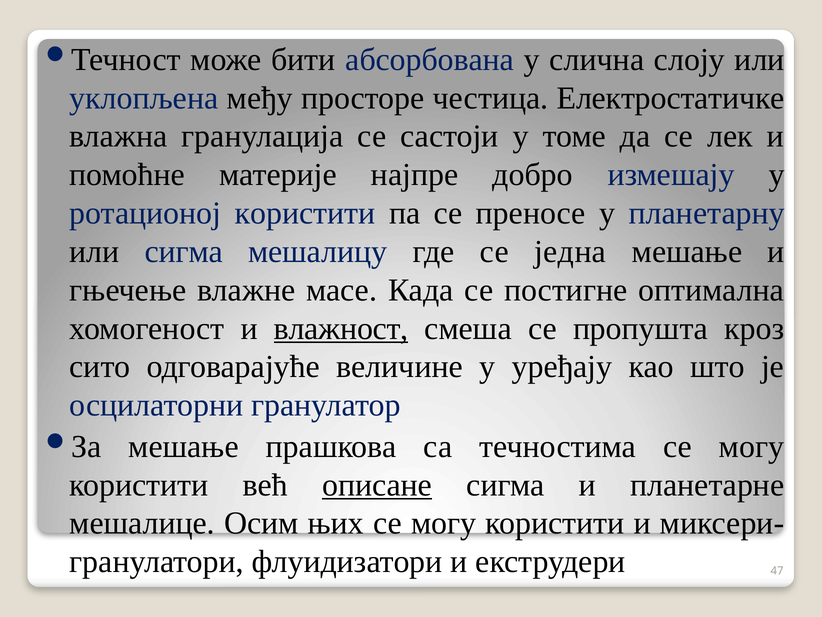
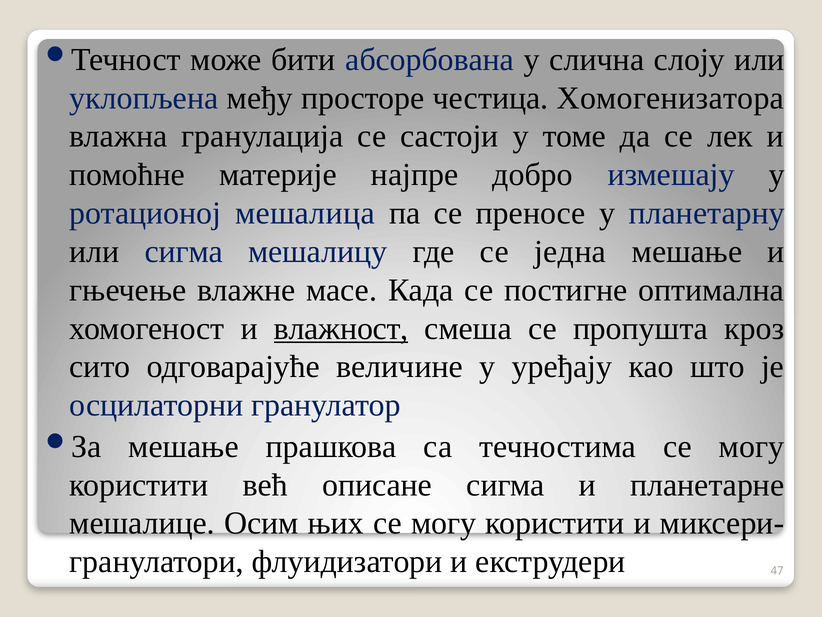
Електростатичке: Електростатичке -> Хомогенизатора
ротационој користити: користити -> мешалица
описане underline: present -> none
